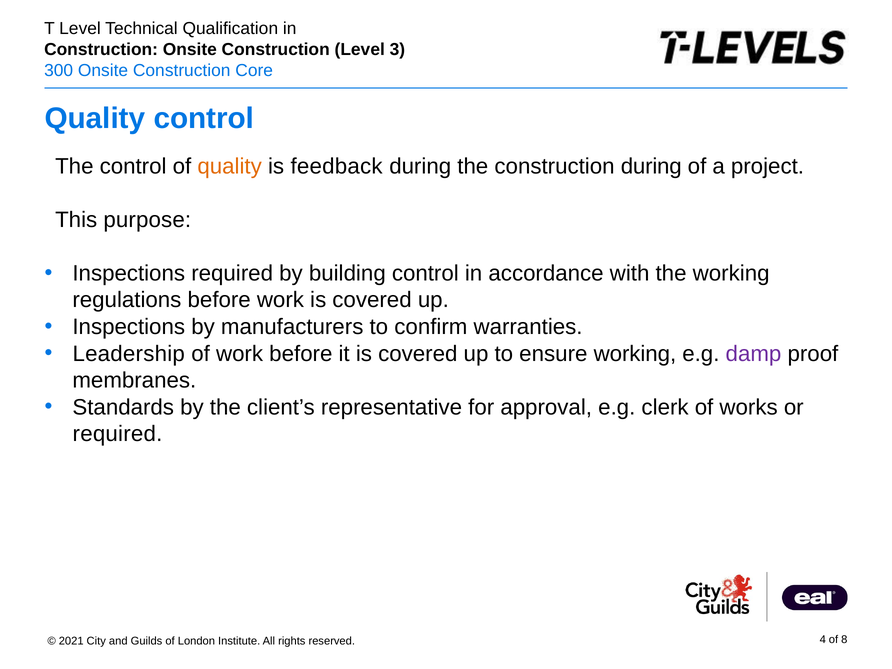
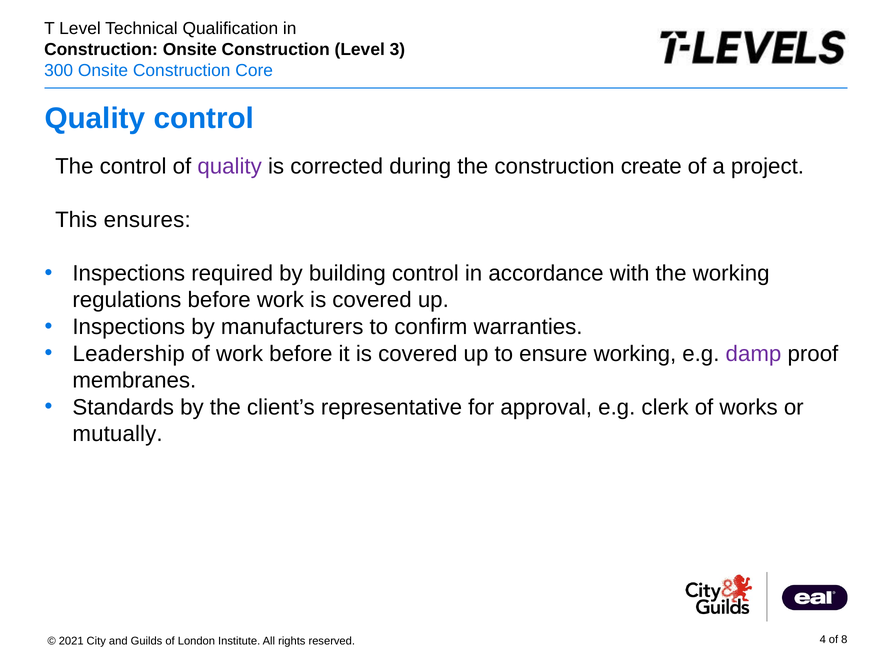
quality at (230, 166) colour: orange -> purple
feedback: feedback -> corrected
construction during: during -> create
purpose: purpose -> ensures
required at (117, 434): required -> mutually
